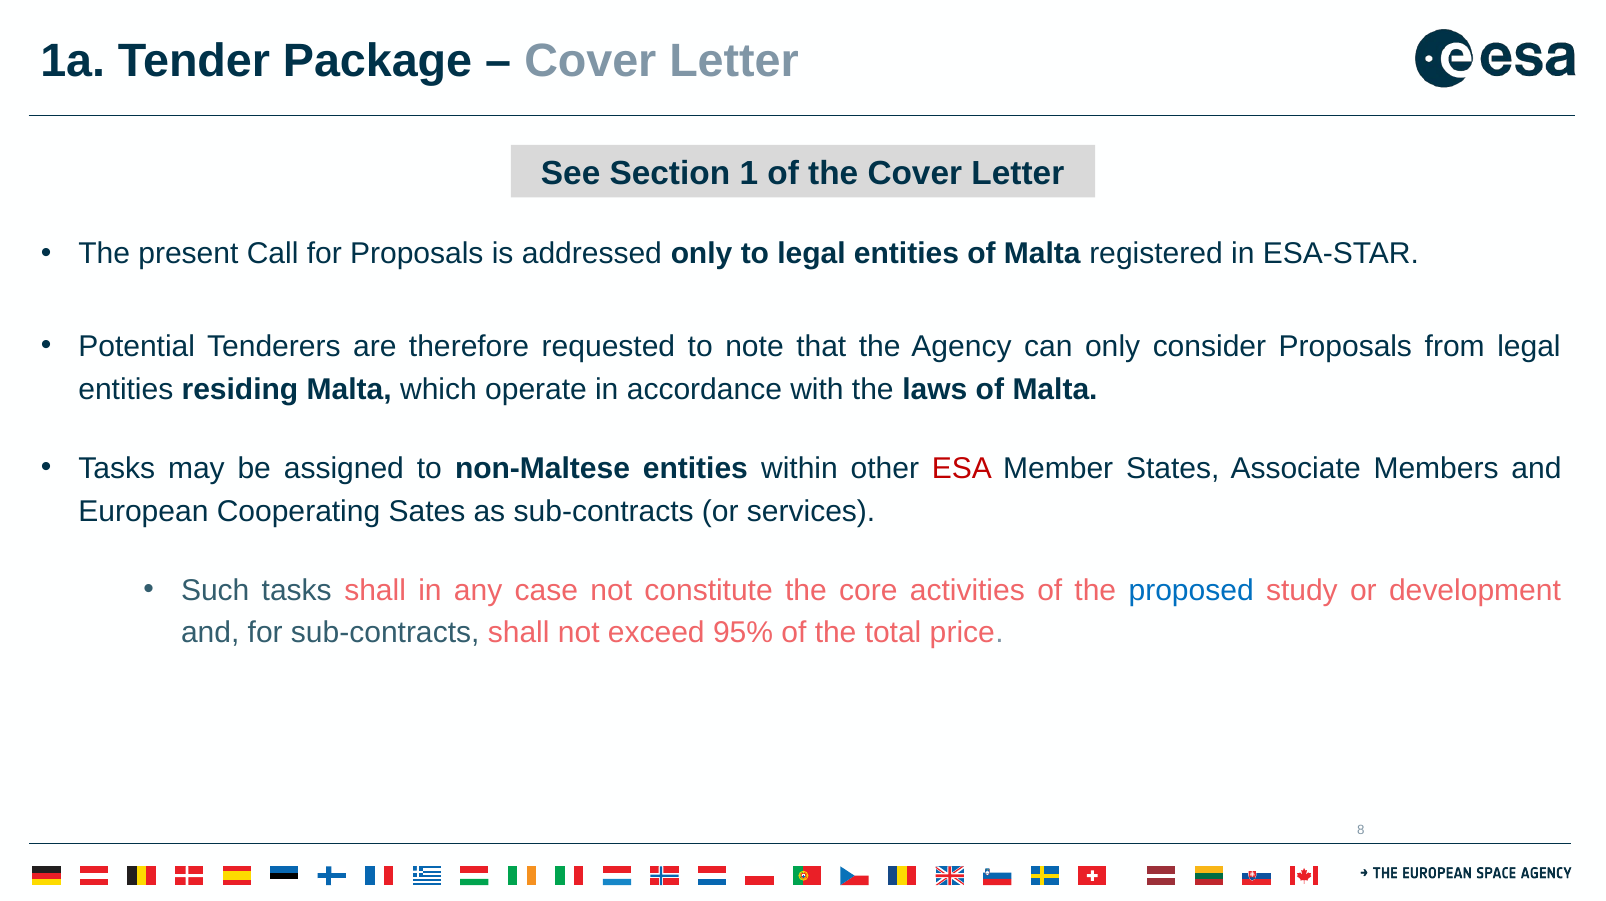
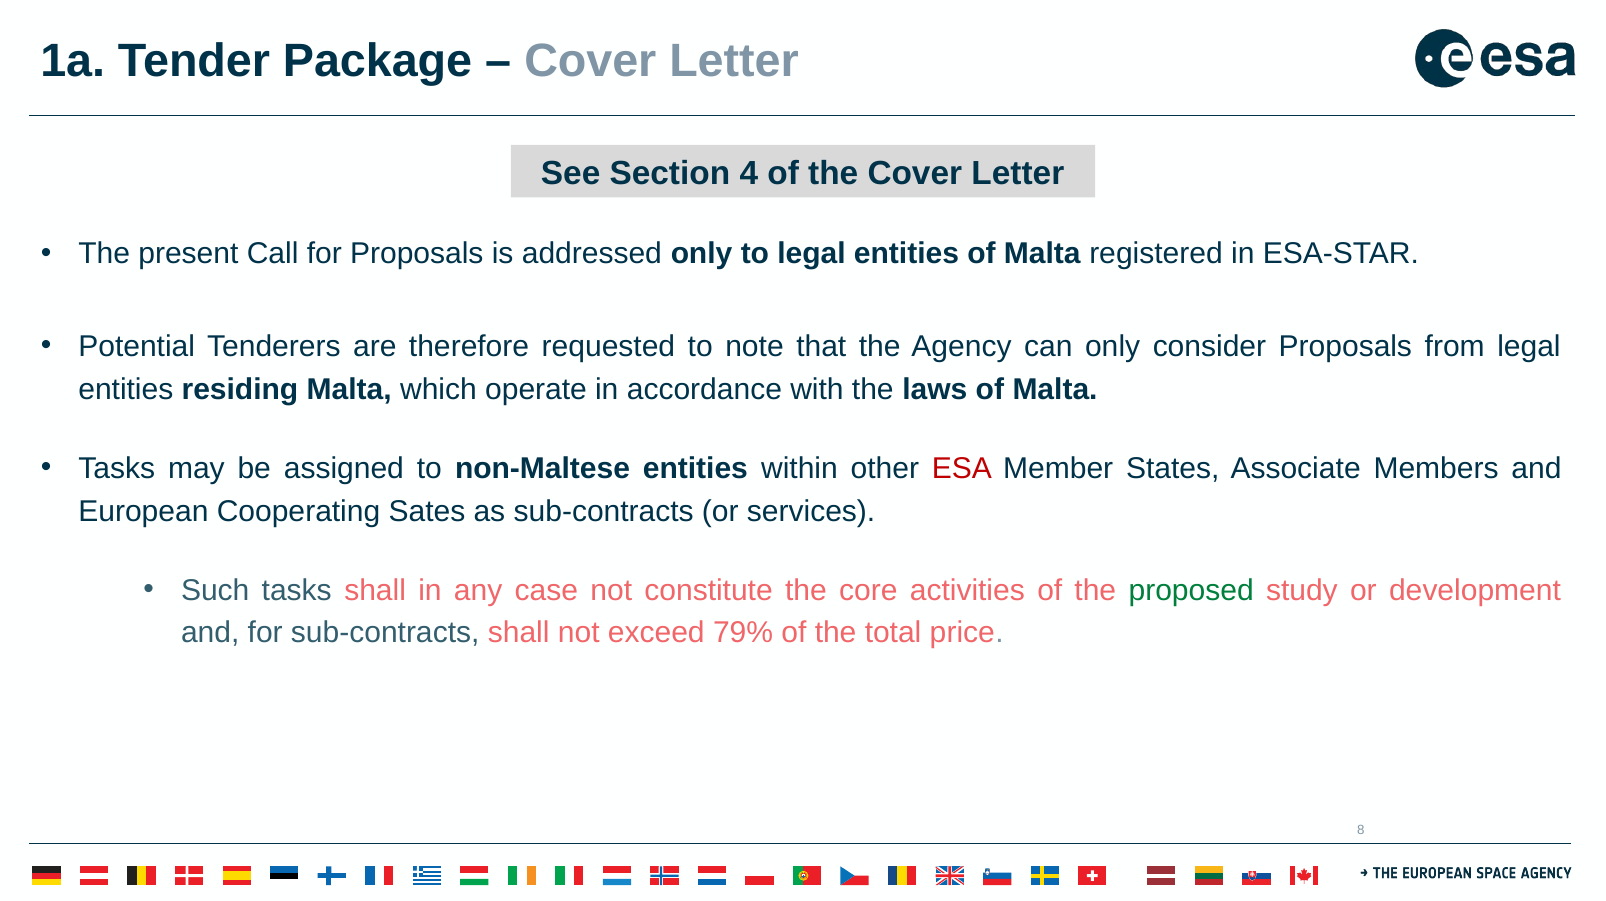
1: 1 -> 4
proposed colour: blue -> green
95%: 95% -> 79%
